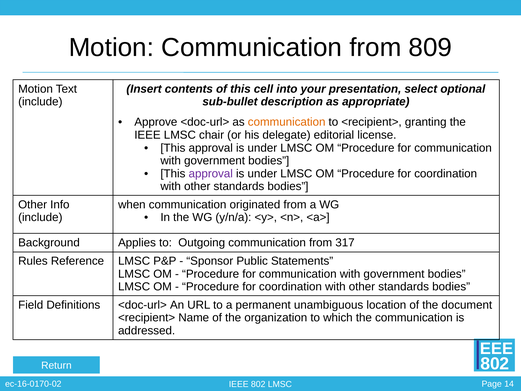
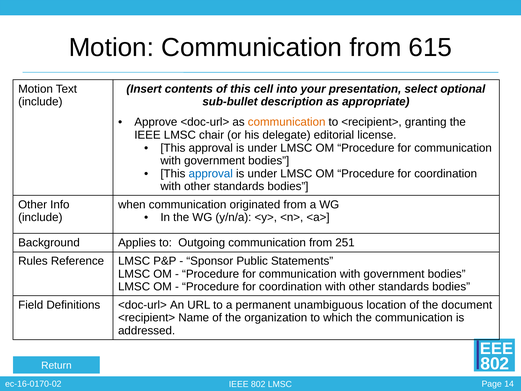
809: 809 -> 615
approval at (211, 174) colour: purple -> blue
317: 317 -> 251
